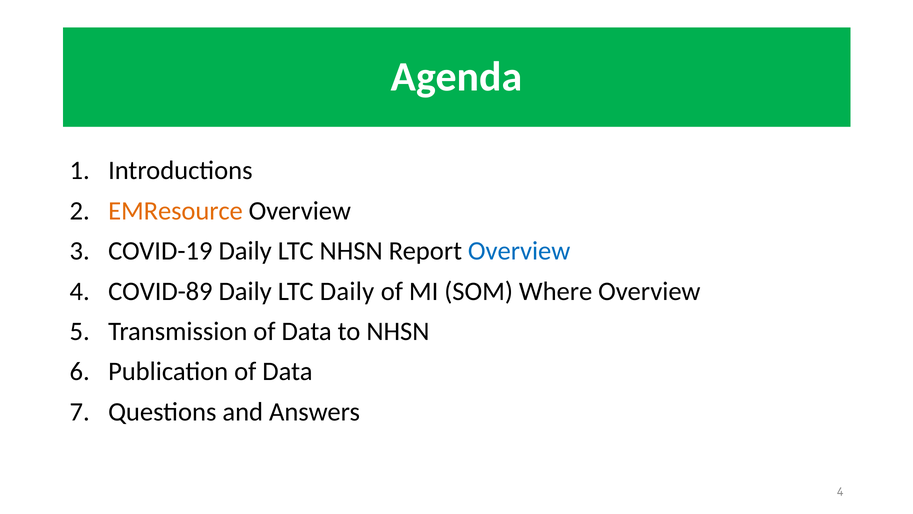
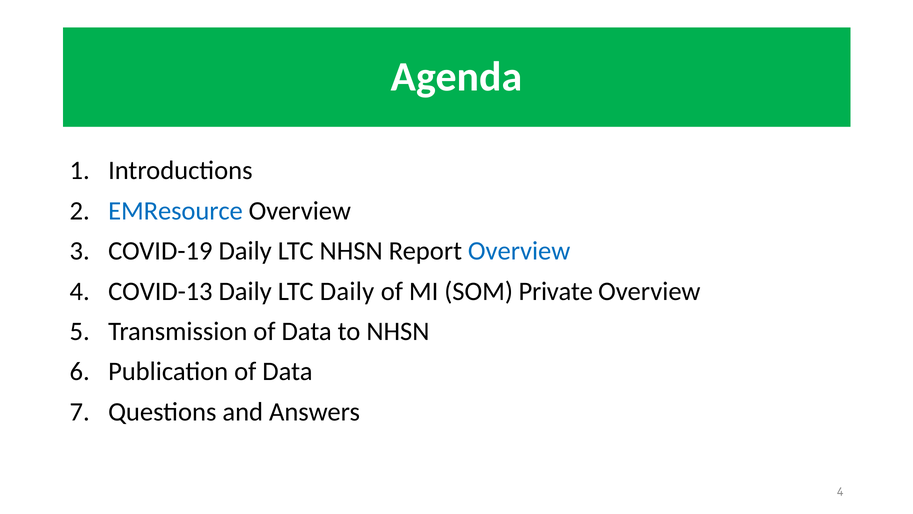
EMResource colour: orange -> blue
COVID-89: COVID-89 -> COVID-13
Where: Where -> Private
